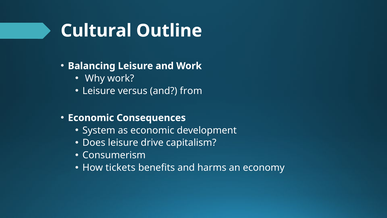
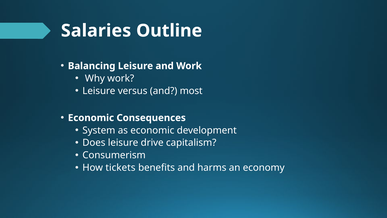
Cultural: Cultural -> Salaries
from: from -> most
